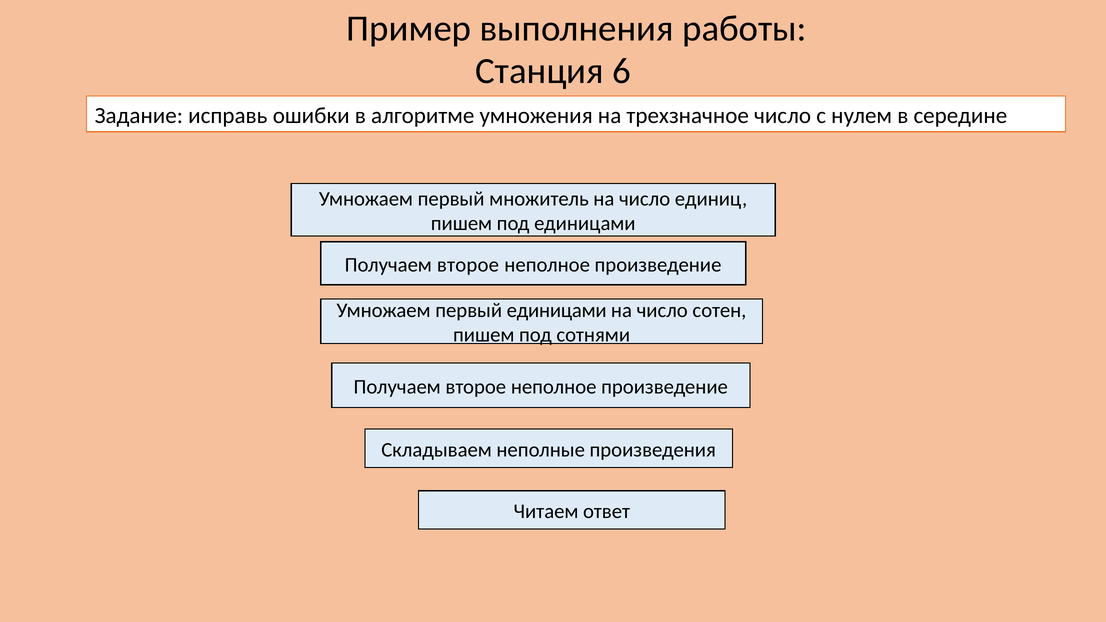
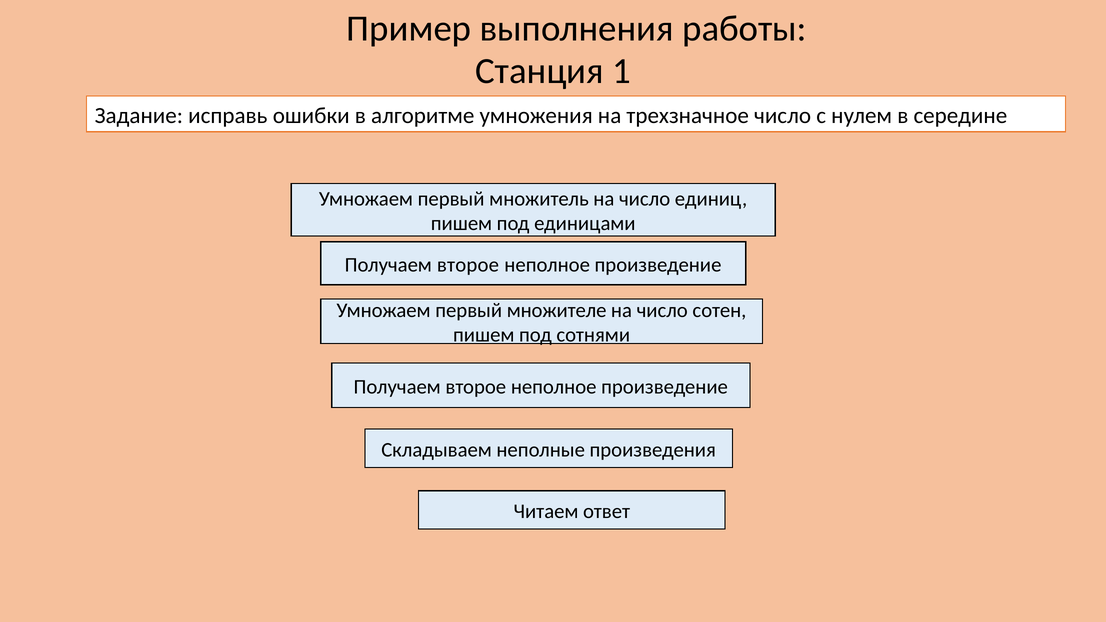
6: 6 -> 1
первый единицами: единицами -> множителе
